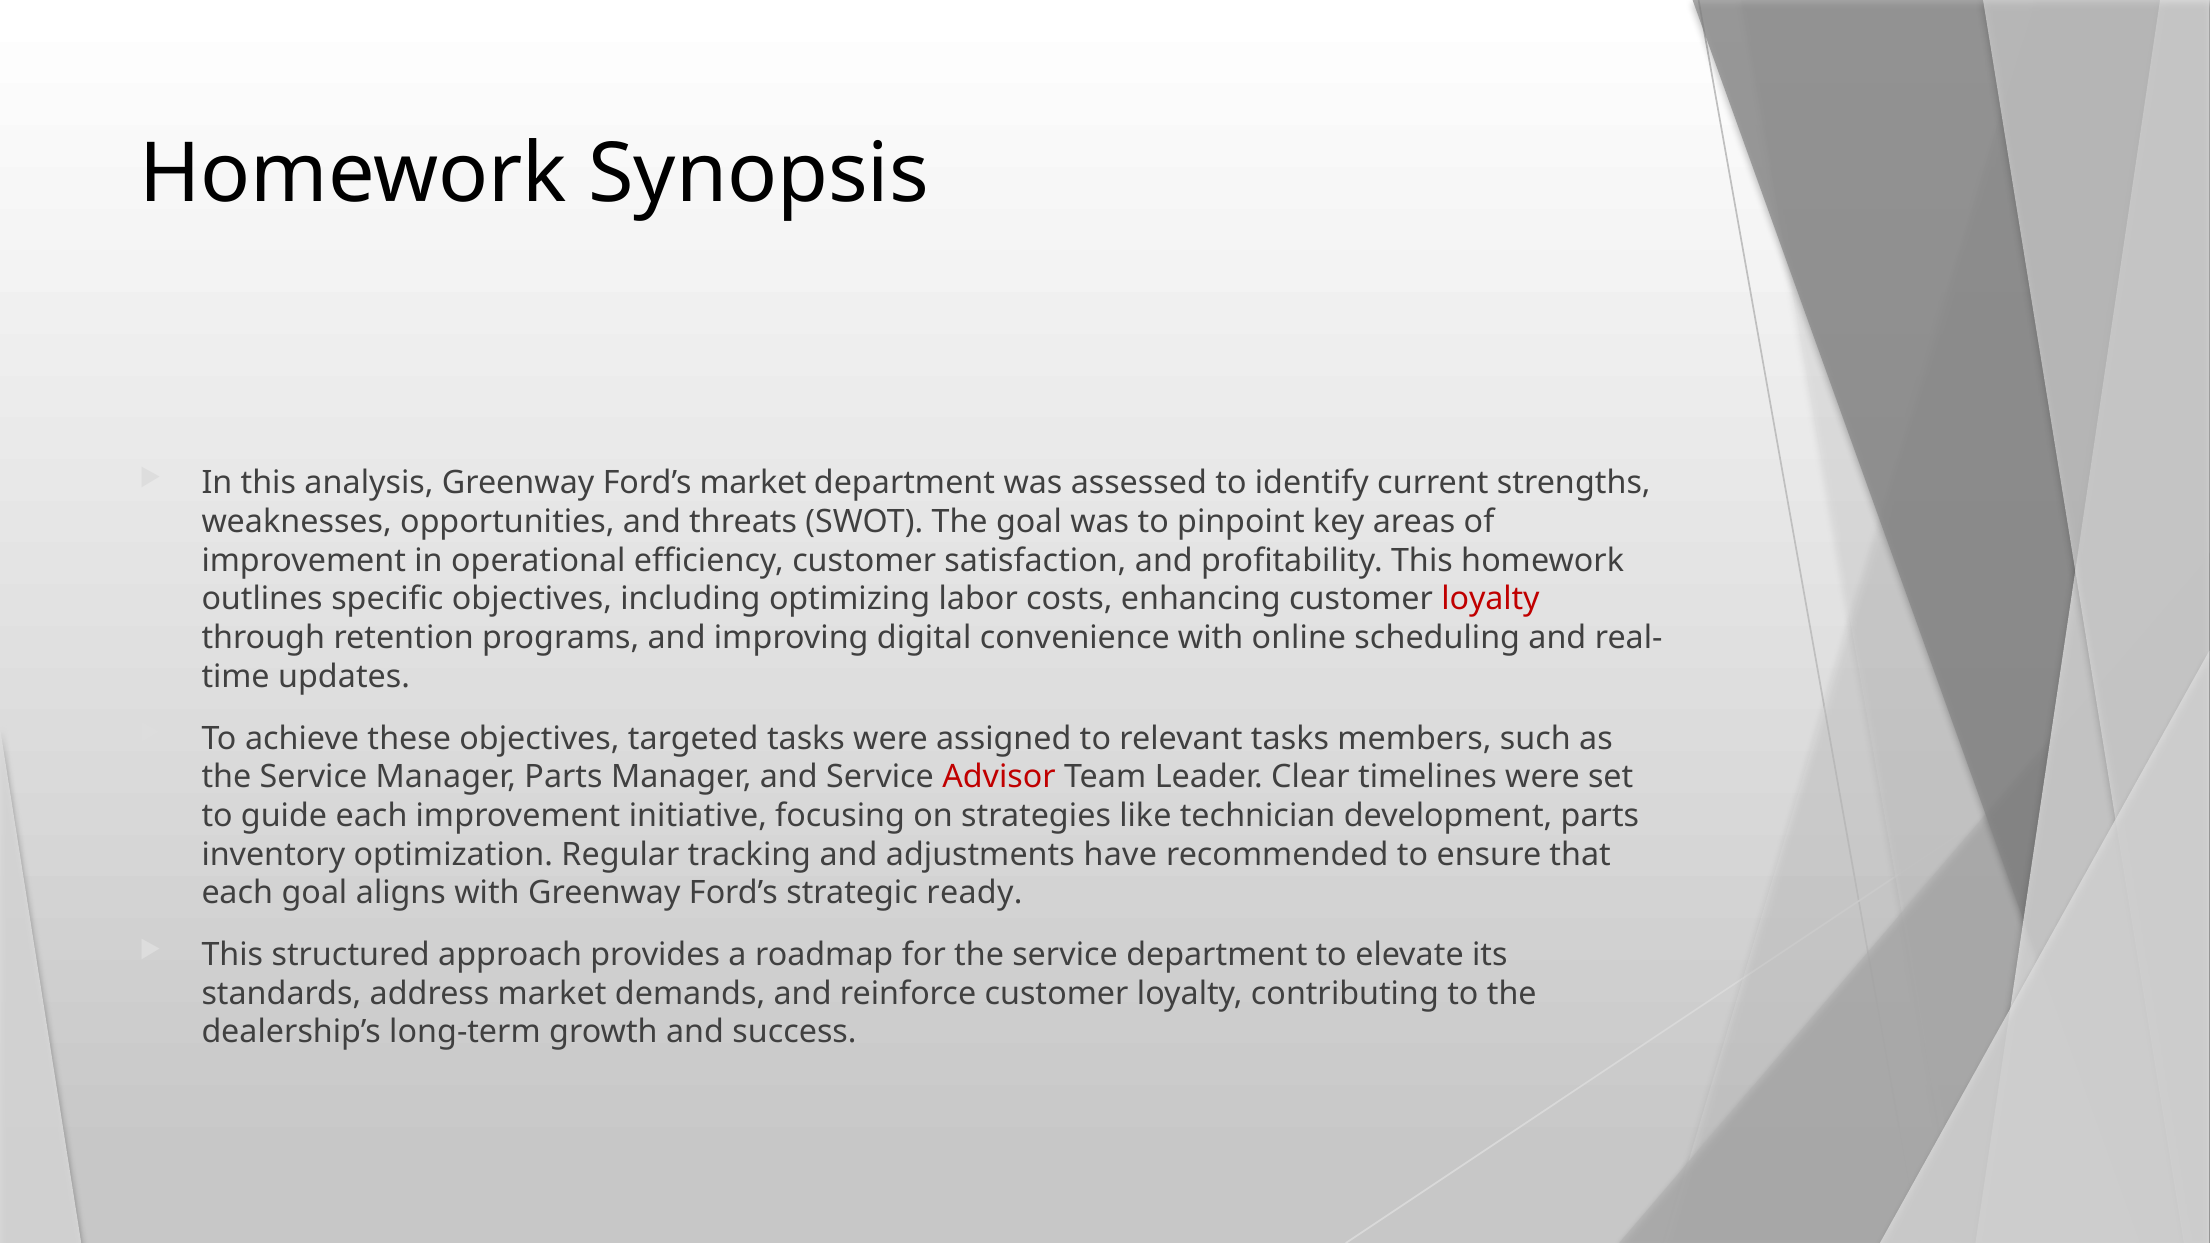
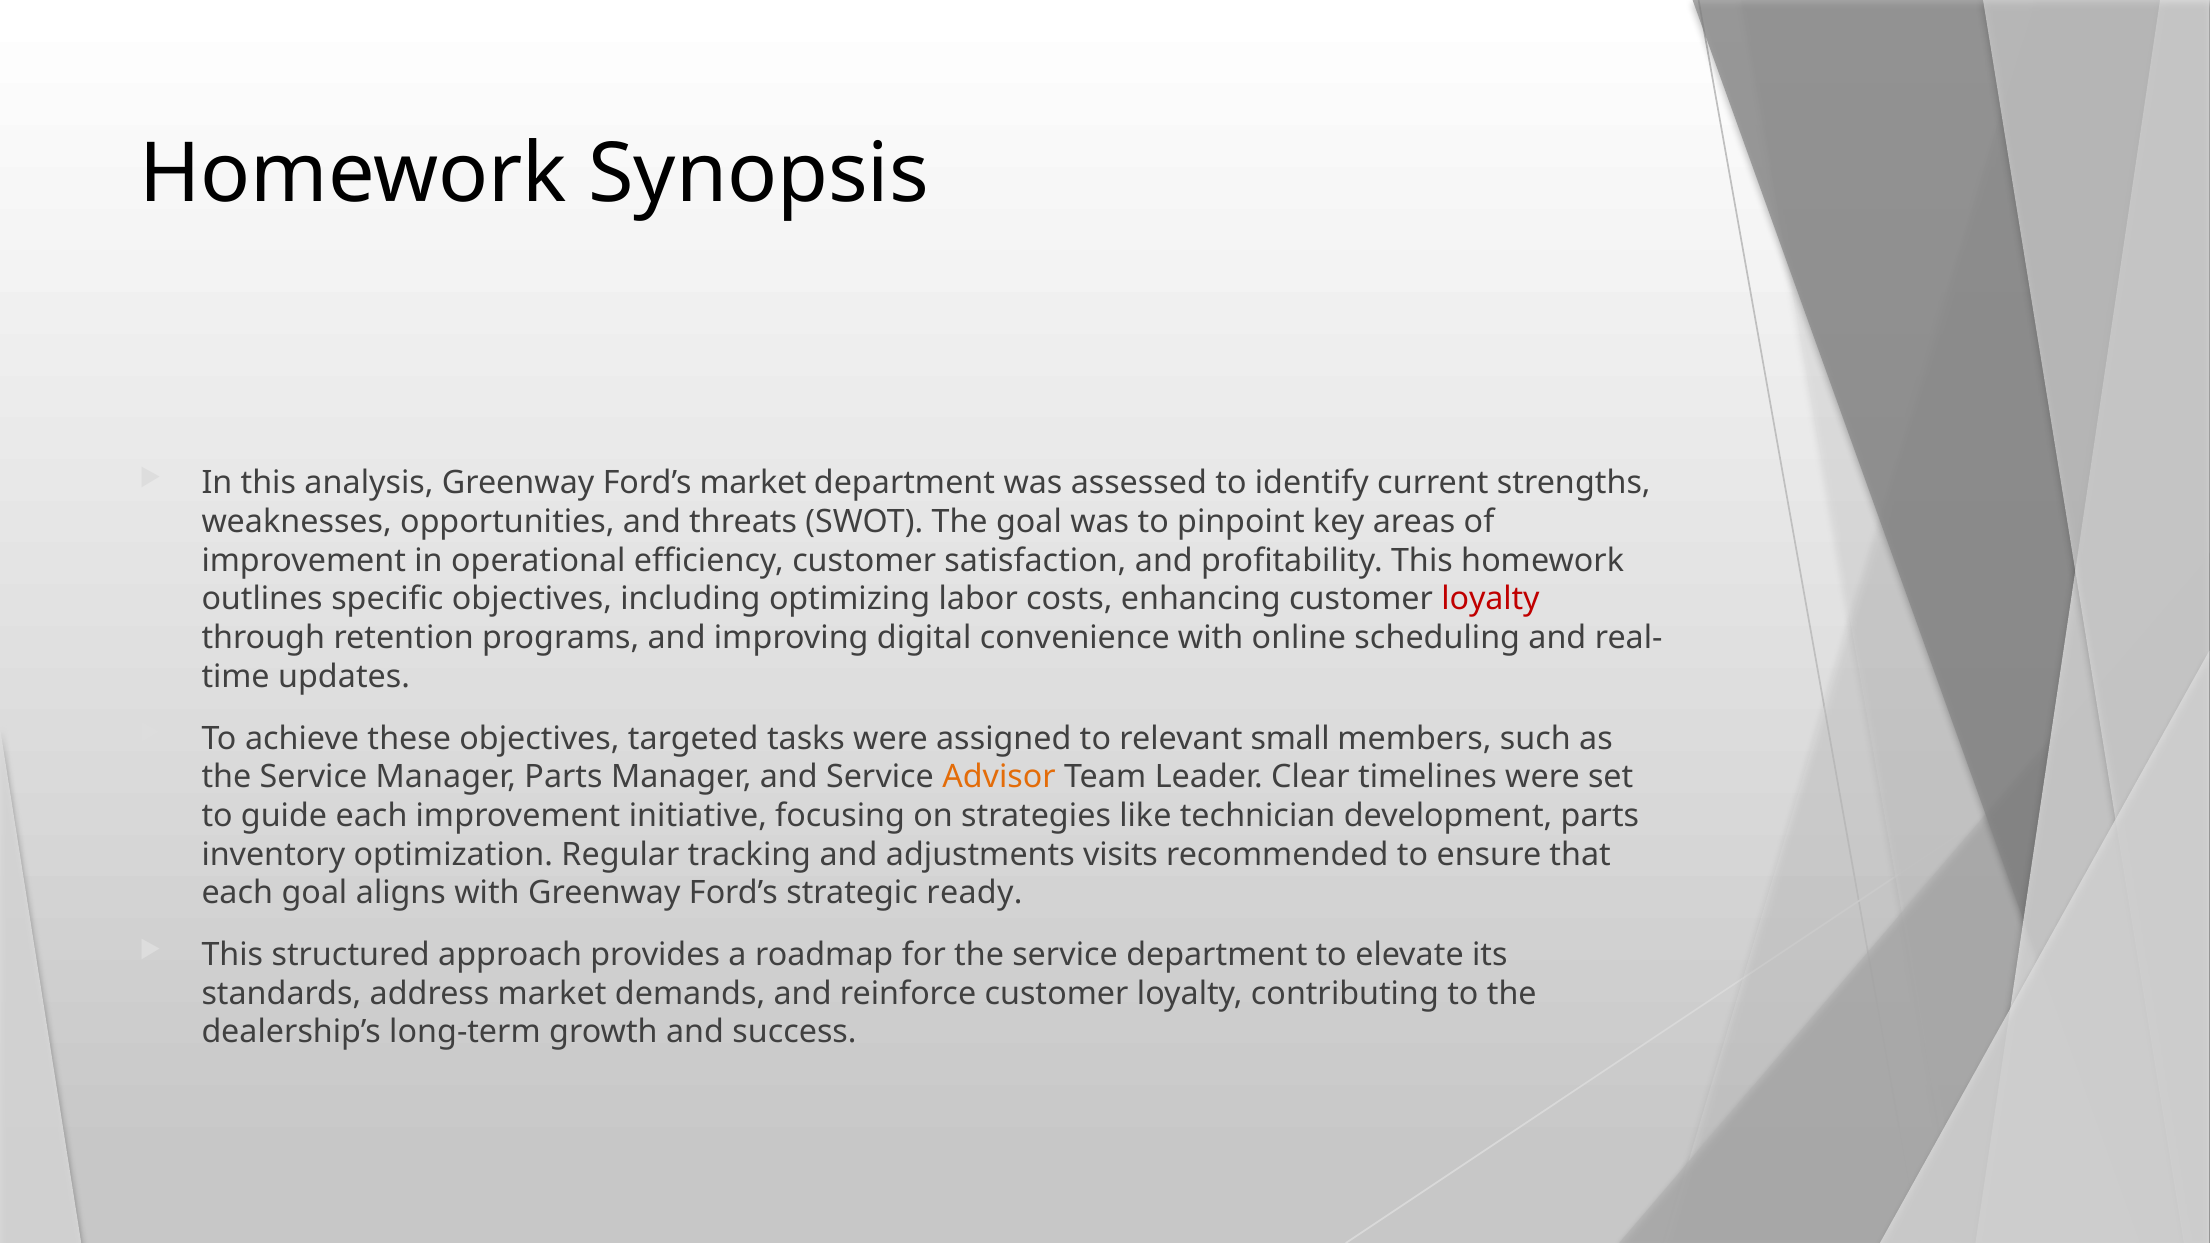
relevant tasks: tasks -> small
Advisor colour: red -> orange
have: have -> visits
